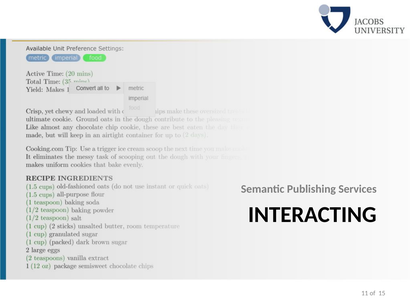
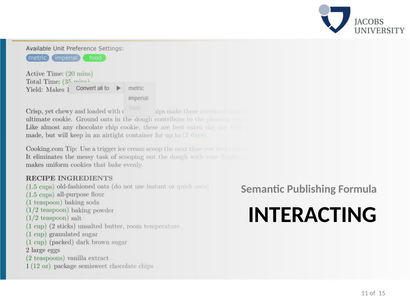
Services: Services -> Formula
